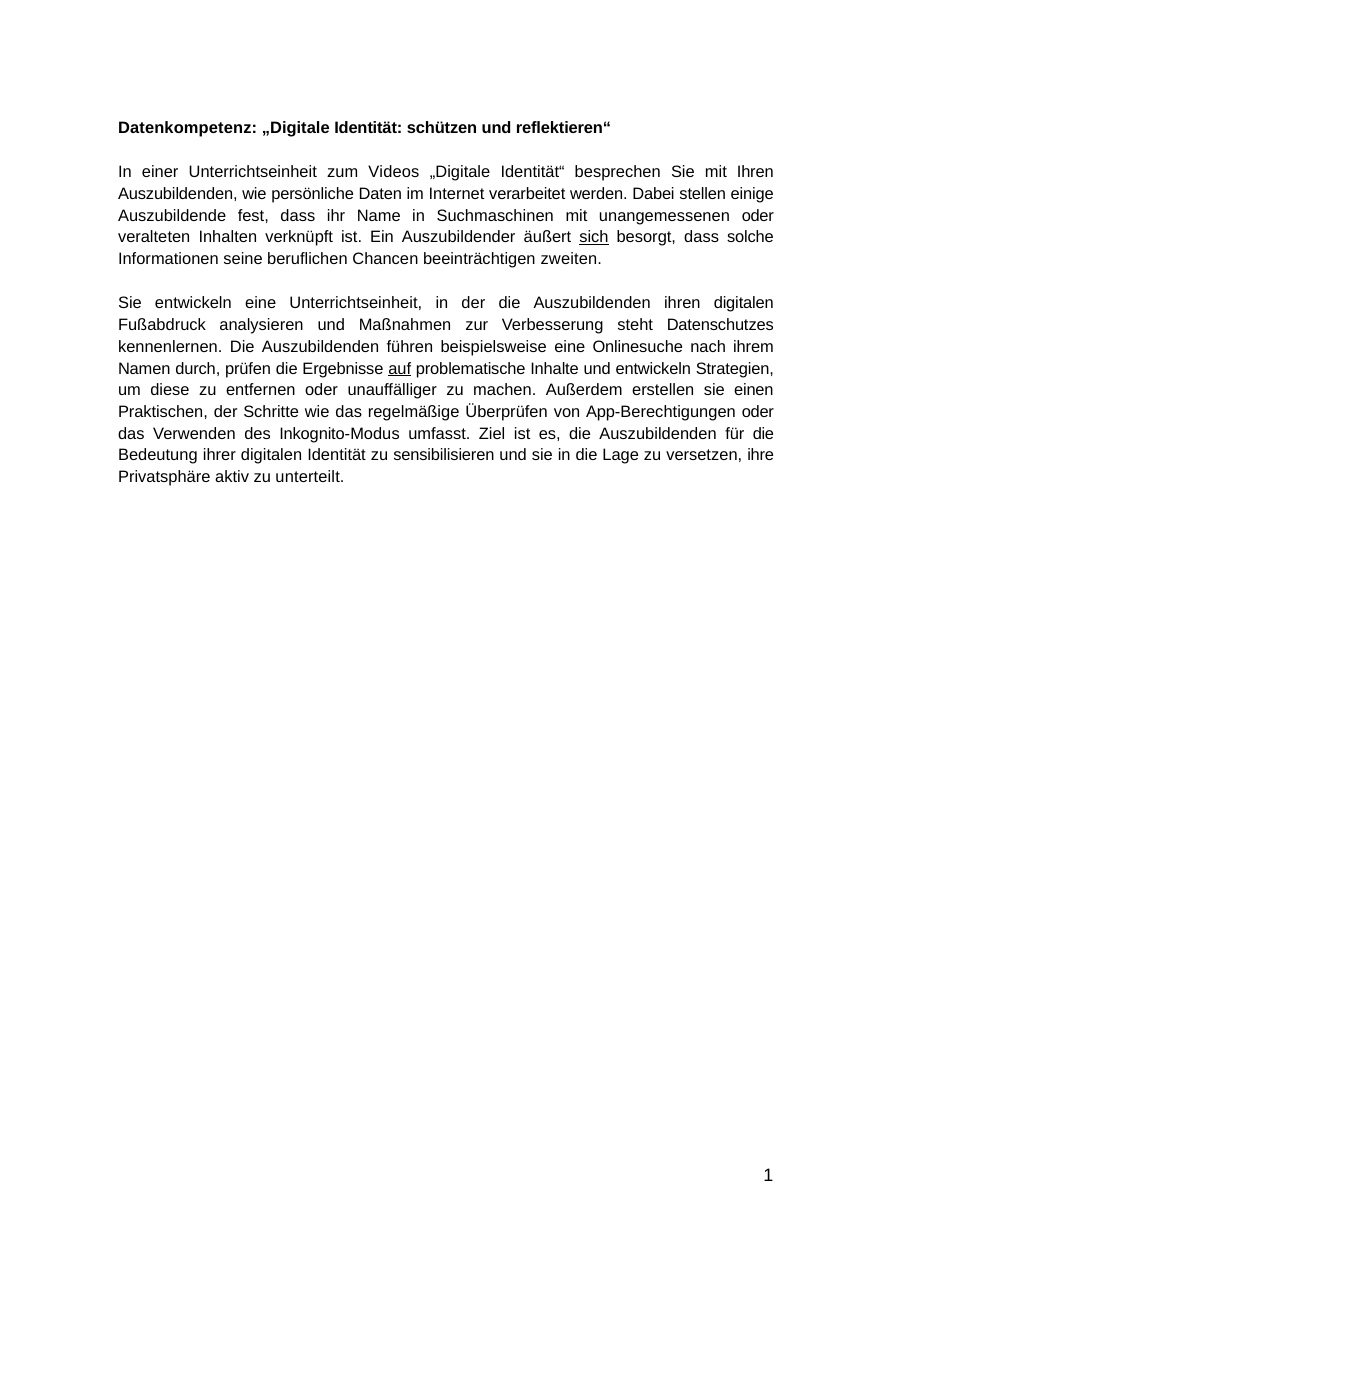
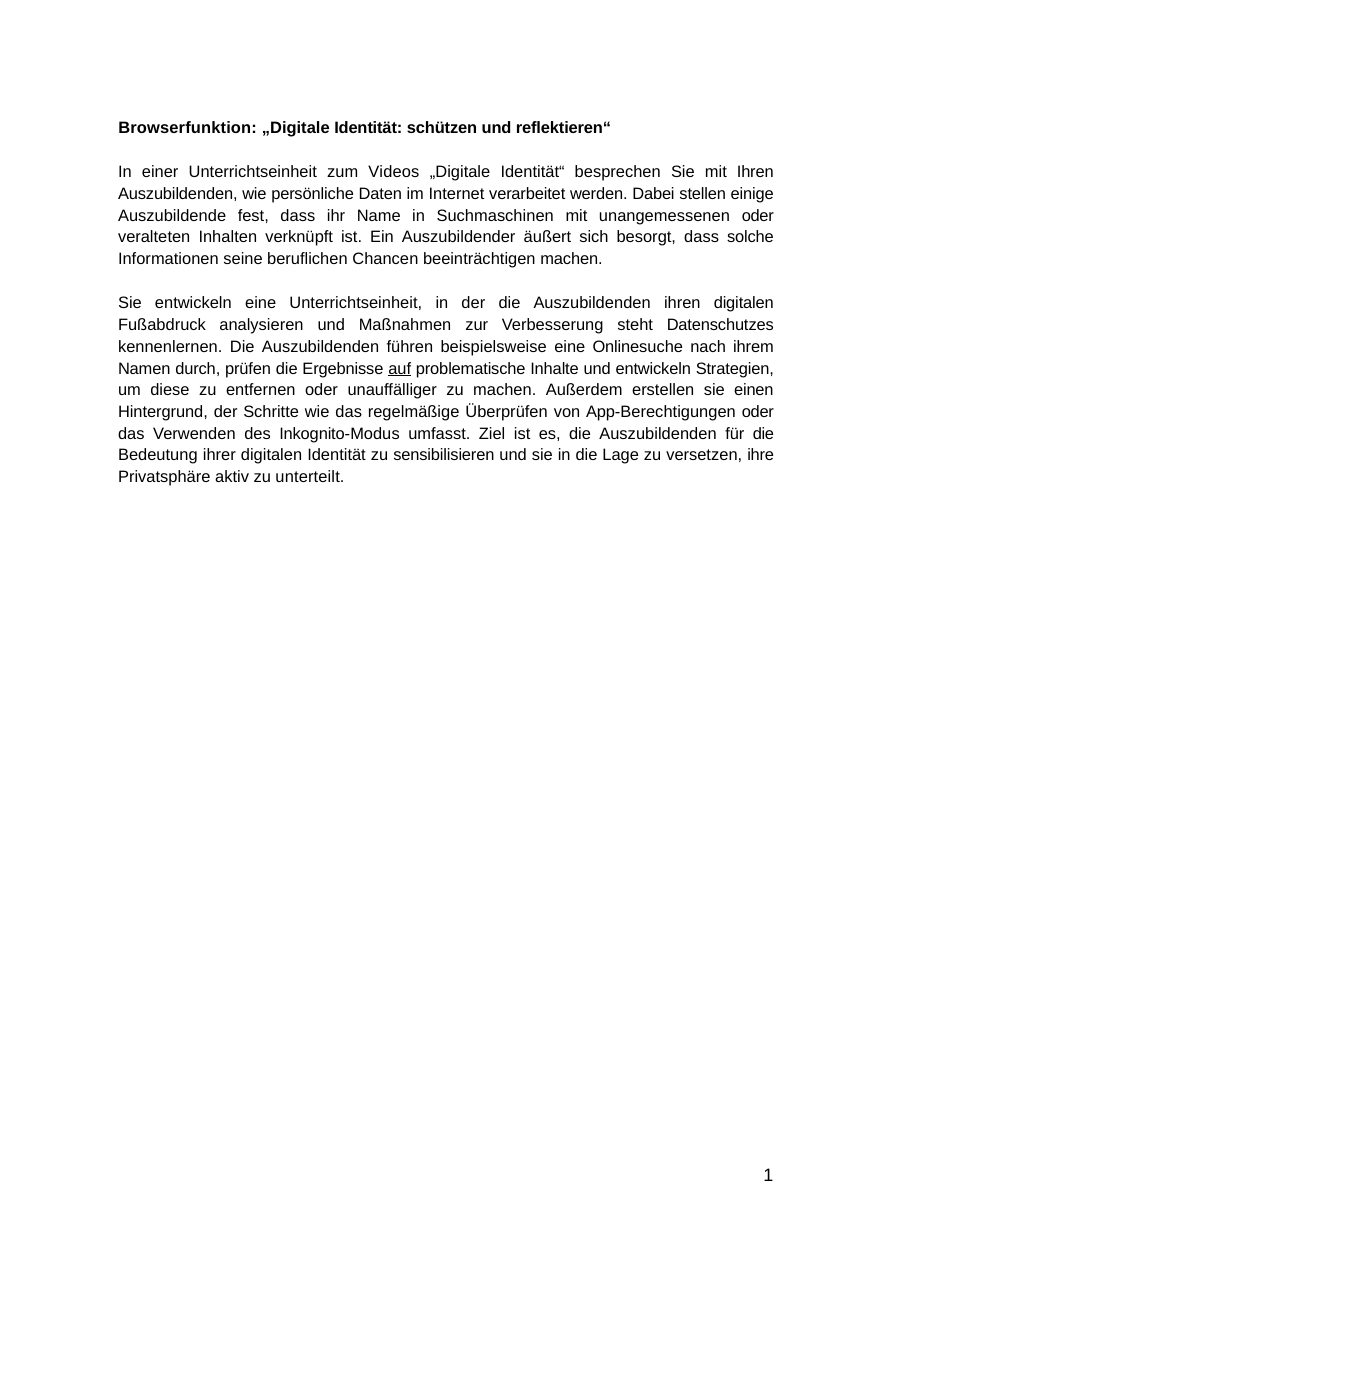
Datenkompetenz: Datenkompetenz -> Browserfunktion
sich underline: present -> none
beeinträchtigen zweiten: zweiten -> machen
Praktischen: Praktischen -> Hintergrund
